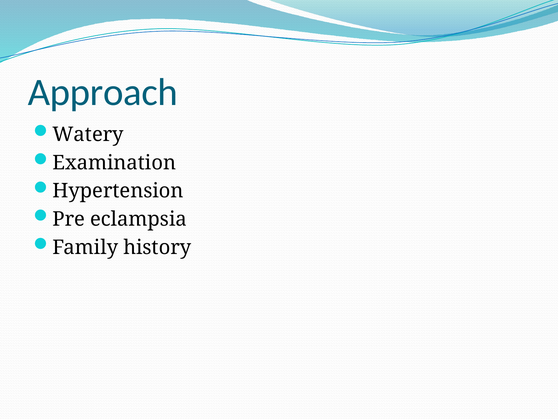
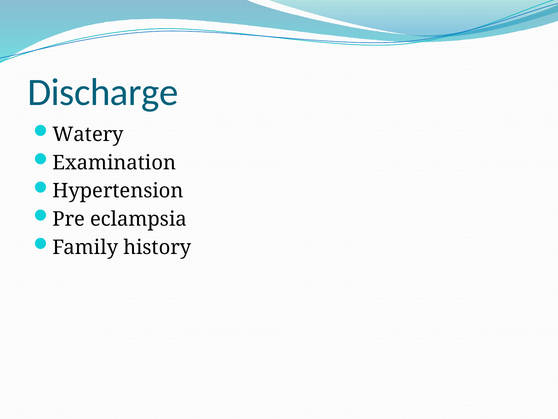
Approach: Approach -> Discharge
